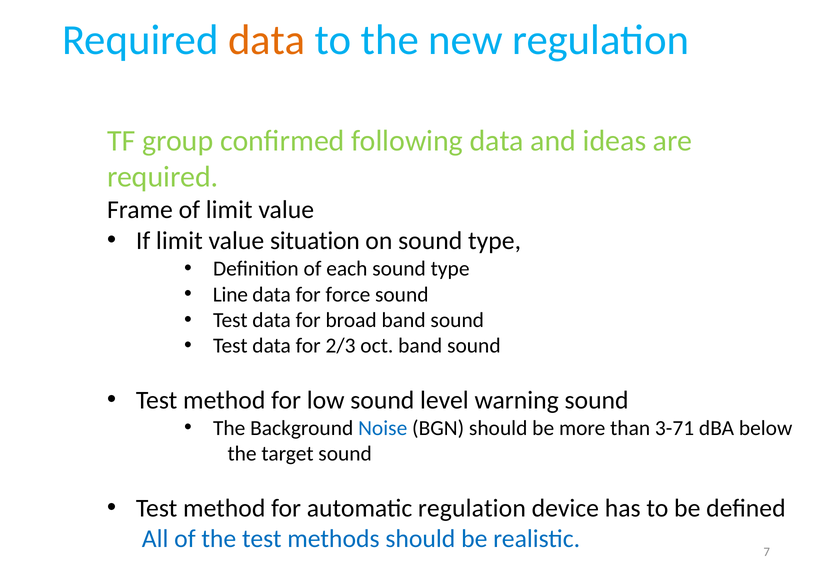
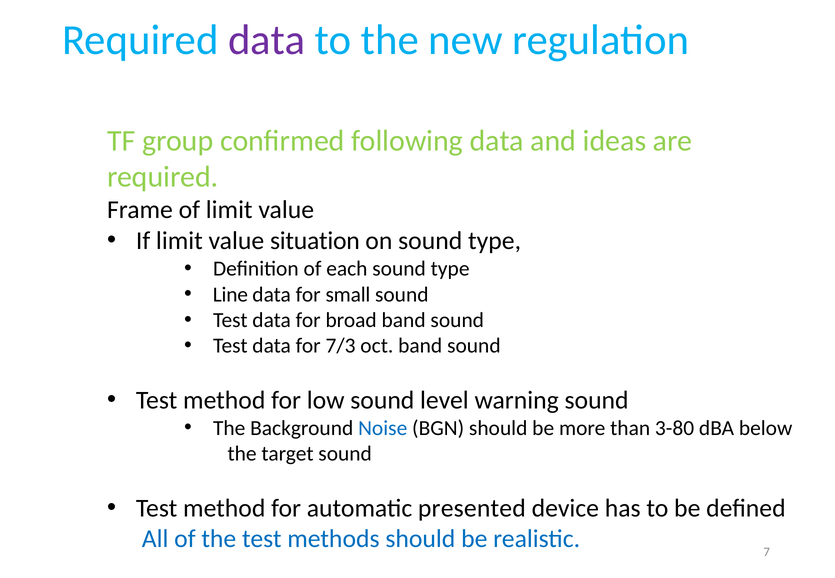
data at (267, 40) colour: orange -> purple
force: force -> small
2/3: 2/3 -> 7/3
3-71: 3-71 -> 3-80
automatic regulation: regulation -> presented
